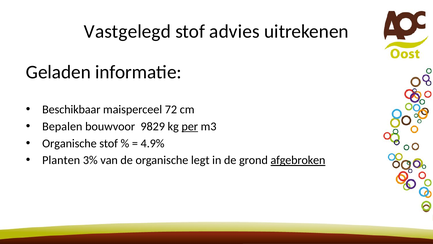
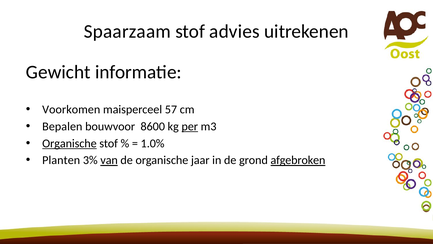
Vastgelegd: Vastgelegd -> Spaarzaam
Geladen: Geladen -> Gewicht
Beschikbaar: Beschikbaar -> Voorkomen
72: 72 -> 57
9829: 9829 -> 8600
Organische at (69, 143) underline: none -> present
4.9%: 4.9% -> 1.0%
van underline: none -> present
legt: legt -> jaar
